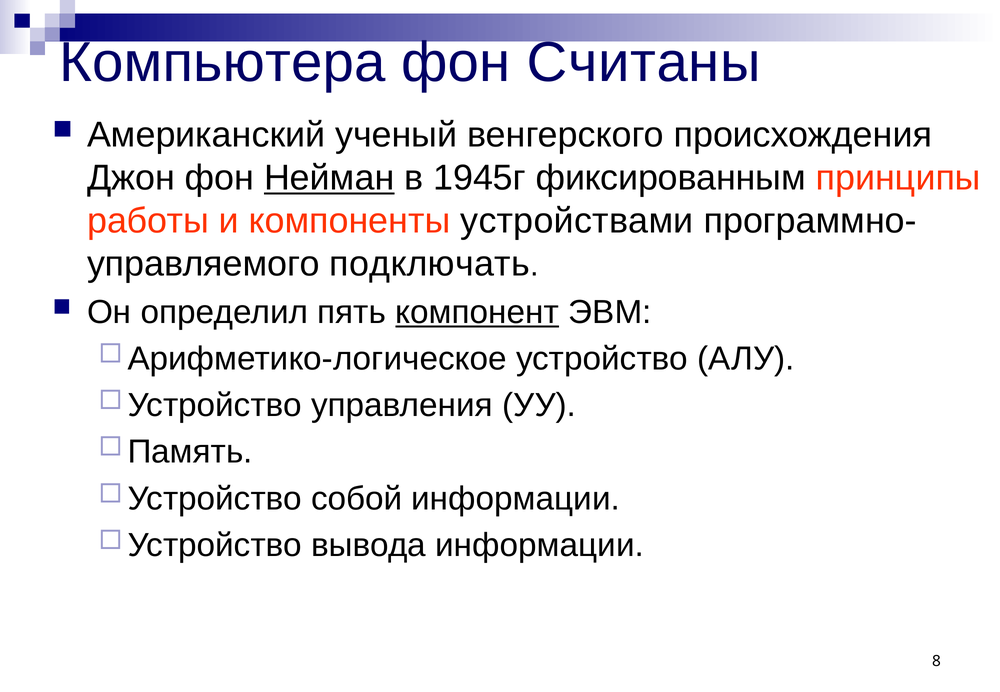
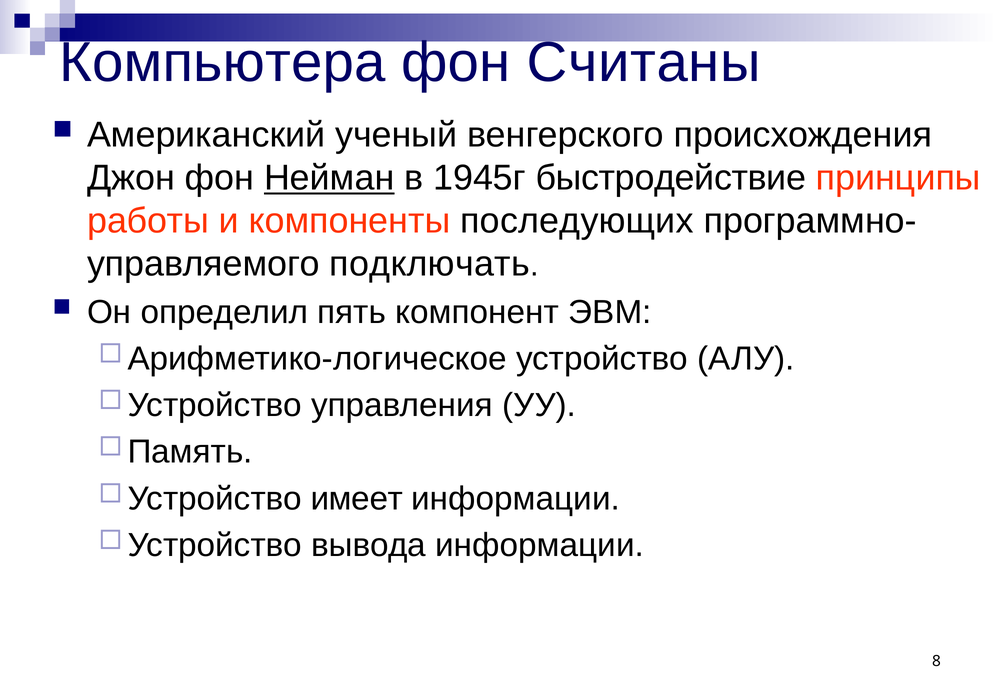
фиксированным: фиксированным -> быстродействие
устройствами: устройствами -> последующих
компонент underline: present -> none
собой: собой -> имеет
